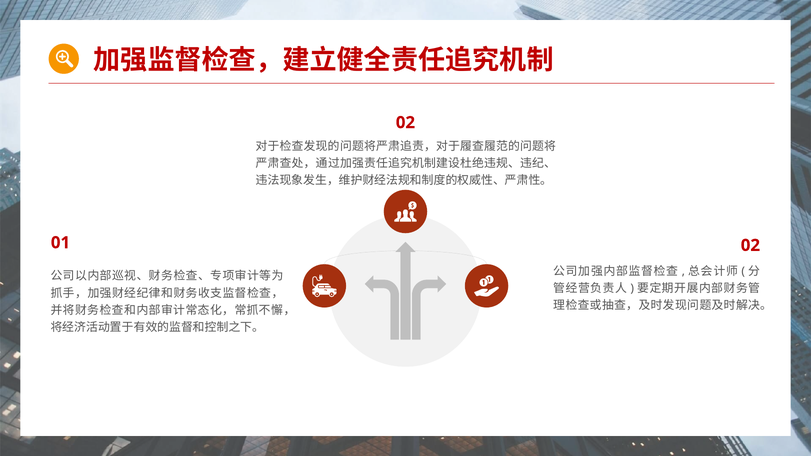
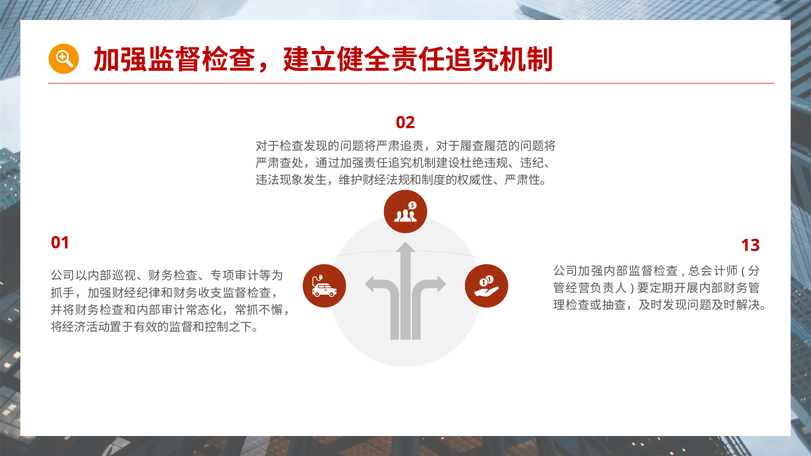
01 02: 02 -> 13
